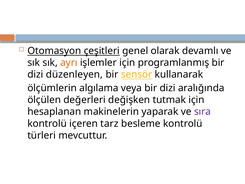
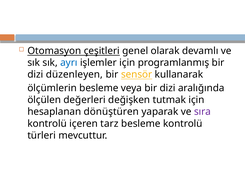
ayrı colour: orange -> blue
ölçümlerin algılama: algılama -> besleme
makinelerin: makinelerin -> dönüştüren
